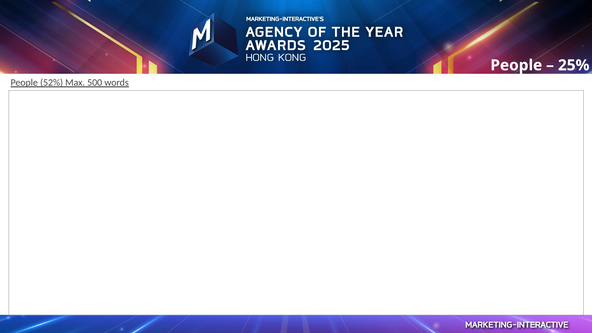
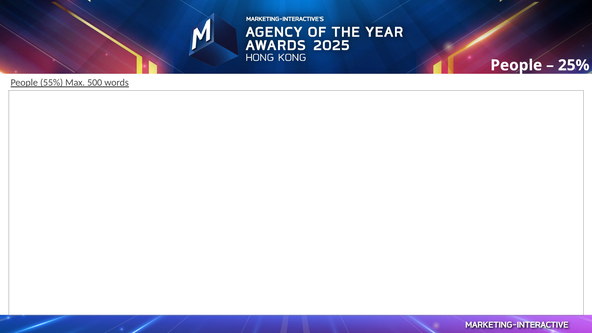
52%: 52% -> 55%
